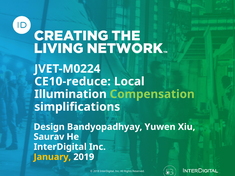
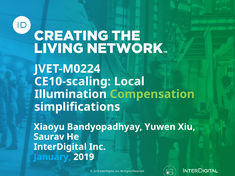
CE10-reduce: CE10-reduce -> CE10-scaling
Design: Design -> Xiaoyu
January colour: yellow -> light blue
